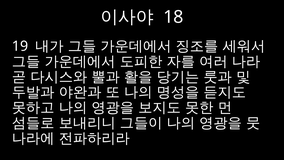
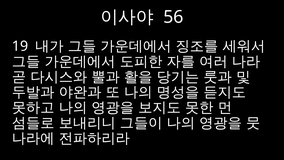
18: 18 -> 56
